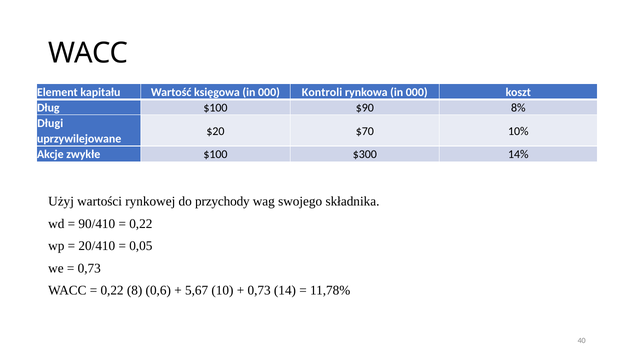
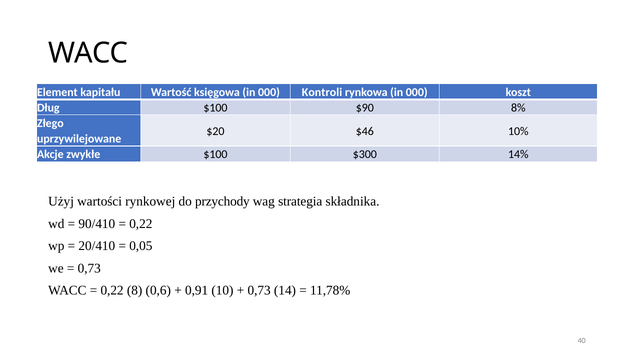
Długi: Długi -> Złego
$70: $70 -> $46
swojego: swojego -> strategia
5,67: 5,67 -> 0,91
